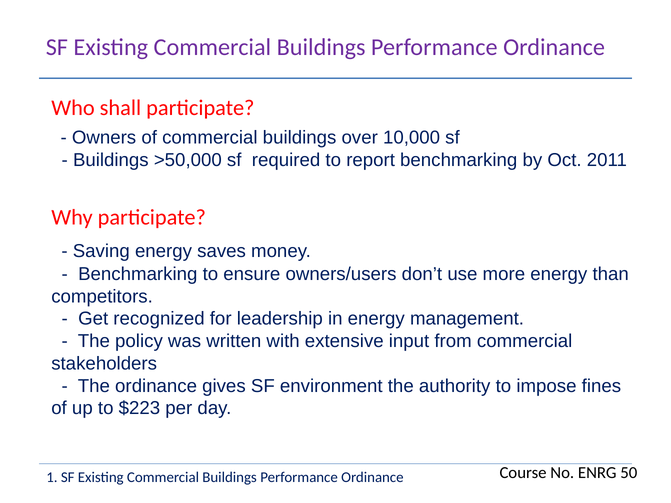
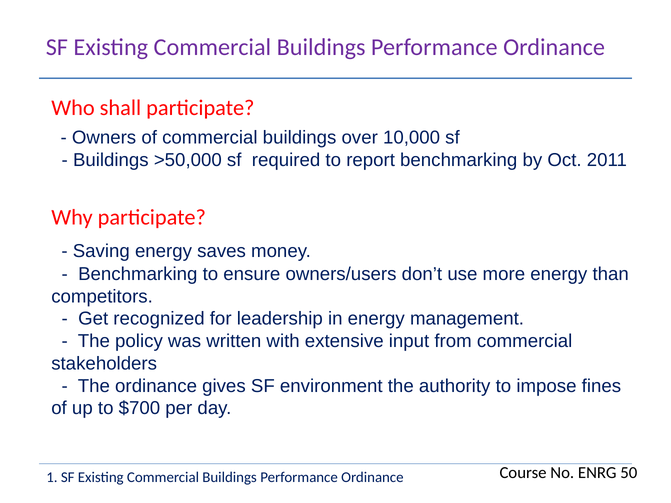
$223: $223 -> $700
